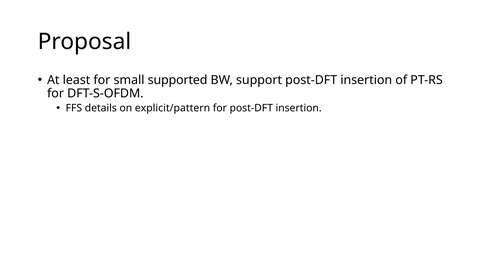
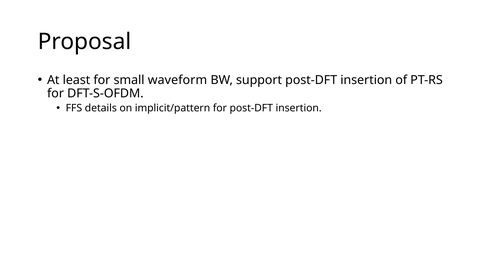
supported: supported -> waveform
explicit/pattern: explicit/pattern -> implicit/pattern
